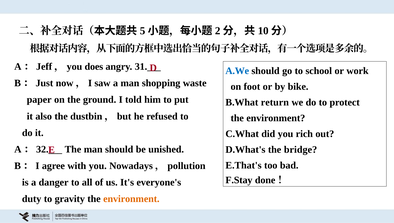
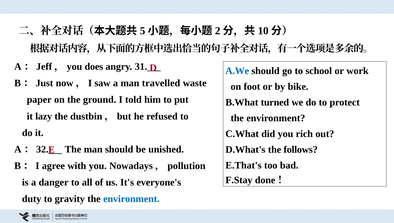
shopping: shopping -> travelled
return: return -> turned
also: also -> lazy
bridge: bridge -> follows
environment at (131, 199) colour: orange -> blue
